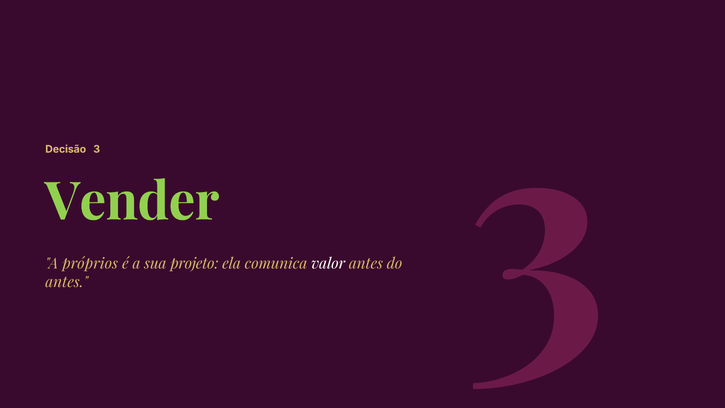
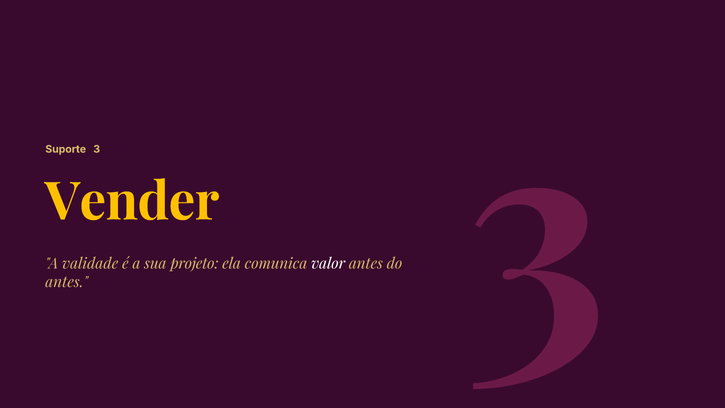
Decisão: Decisão -> Suporte
Vender colour: light green -> yellow
próprios: próprios -> validade
